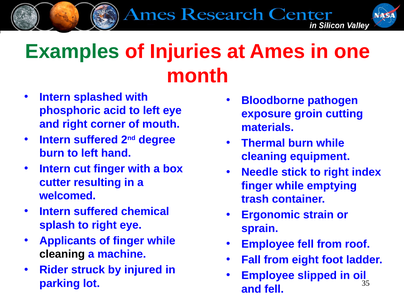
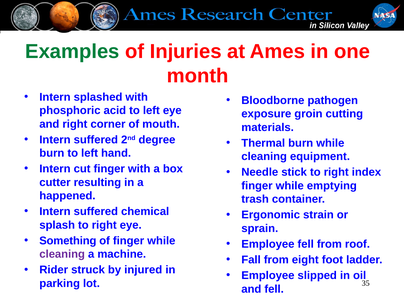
welcomed: welcomed -> happened
Applicants: Applicants -> Something
cleaning at (62, 254) colour: black -> purple
